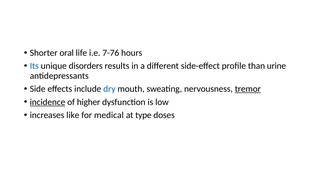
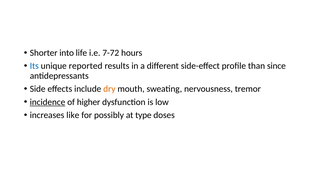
oral: oral -> into
7-76: 7-76 -> 7-72
disorders: disorders -> reported
urine: urine -> since
dry colour: blue -> orange
tremor underline: present -> none
medical: medical -> possibly
